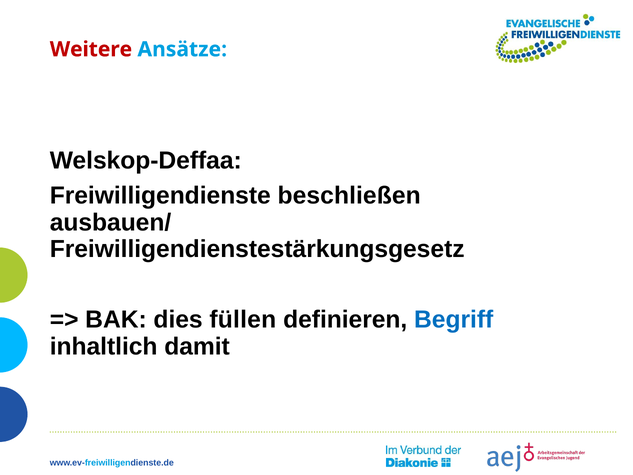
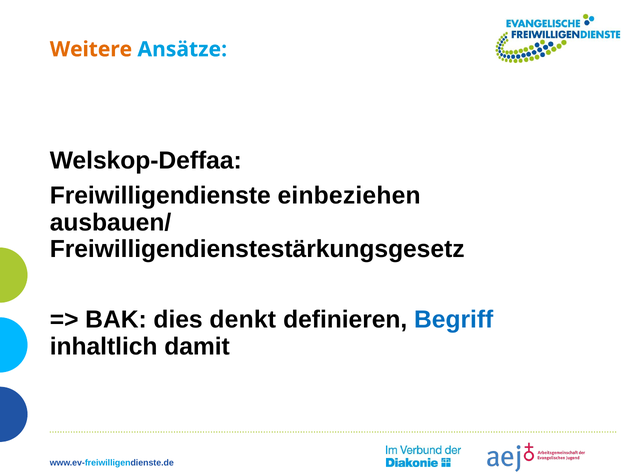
Weitere colour: red -> orange
beschließen: beschließen -> einbeziehen
füllen: füllen -> denkt
